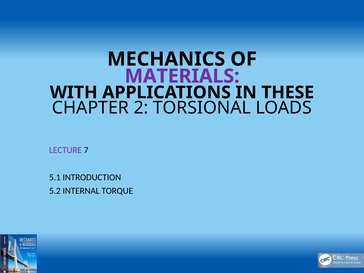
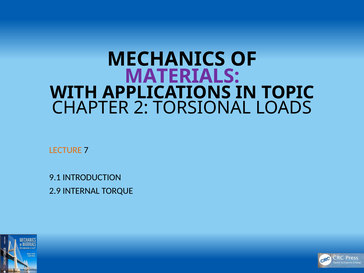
THESE: THESE -> TOPIC
LECTURE colour: purple -> orange
5.1: 5.1 -> 9.1
5.2: 5.2 -> 2.9
